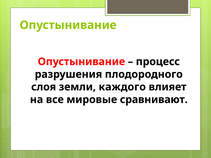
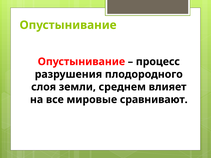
каждого: каждого -> среднем
